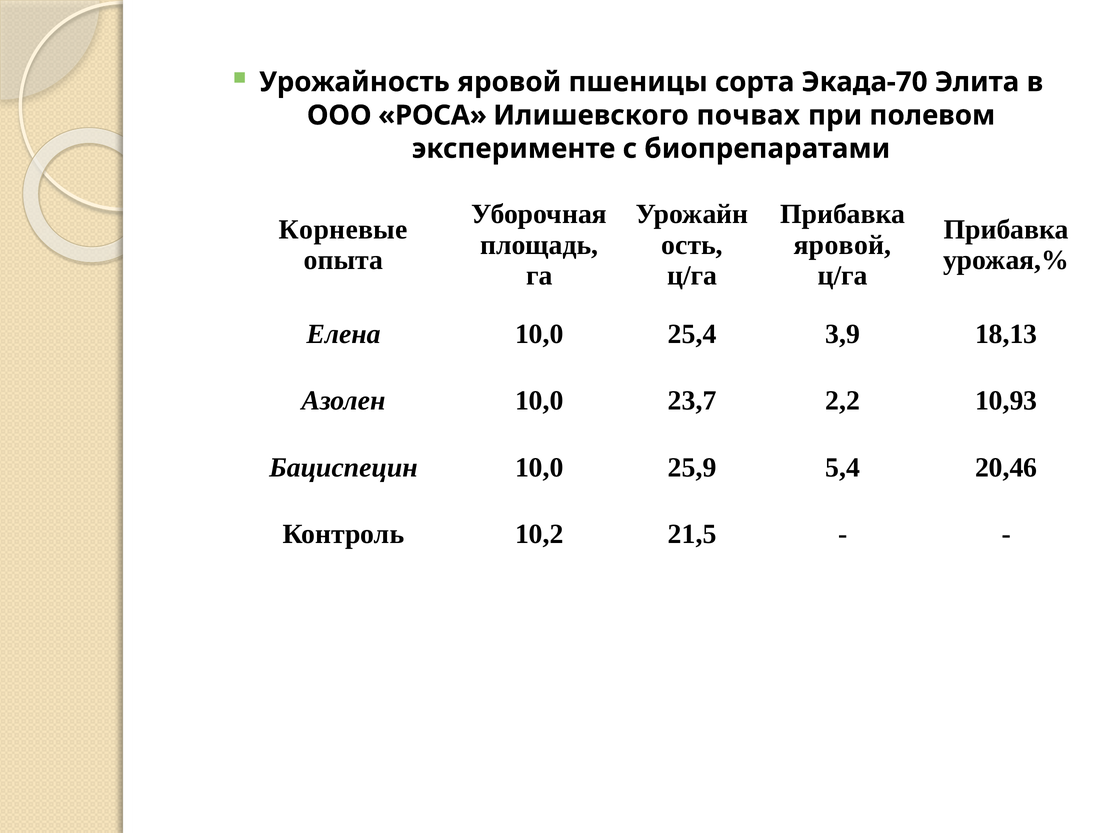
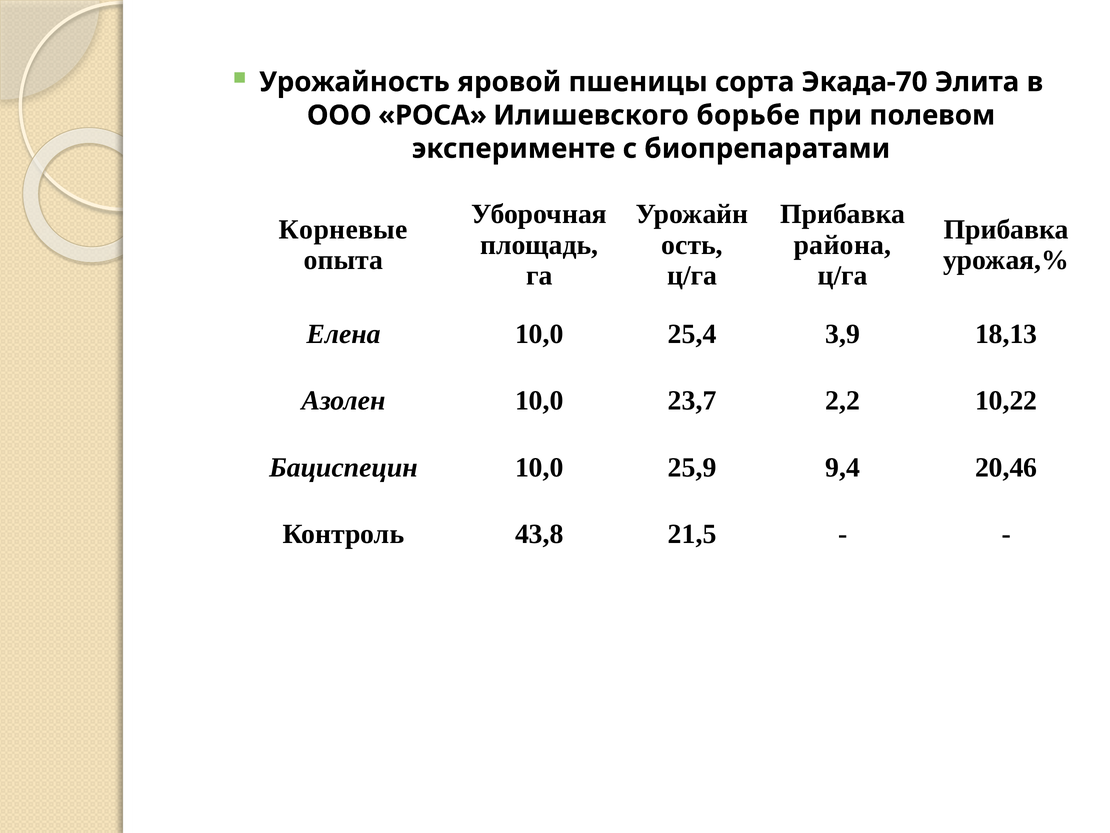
почвах: почвах -> борьбе
яровой at (843, 245): яровой -> района
10,93: 10,93 -> 10,22
5,4: 5,4 -> 9,4
10,2: 10,2 -> 43,8
